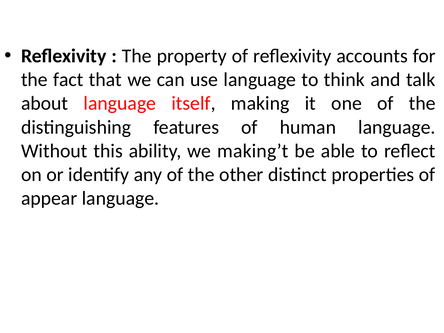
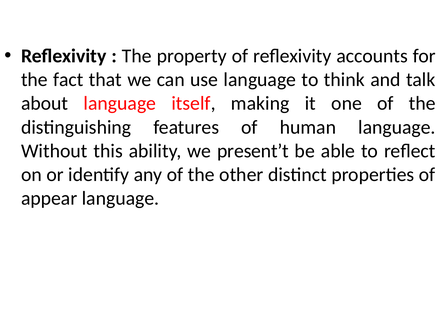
making’t: making’t -> present’t
